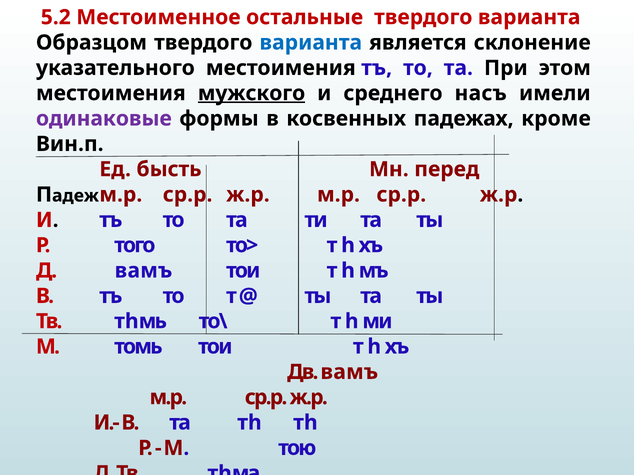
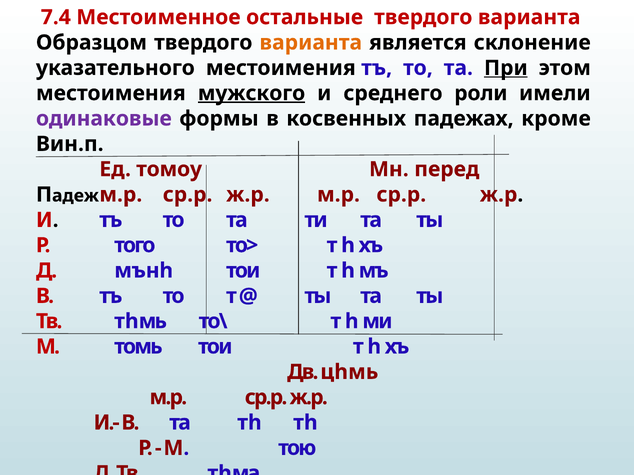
5.2: 5.2 -> 7.4
варианта at (311, 43) colour: blue -> orange
При underline: none -> present
насъ: насъ -> роли
бысть: бысть -> томоу
Д вамъ: вамъ -> мънh
Дв вамъ: вамъ -> цhмь
